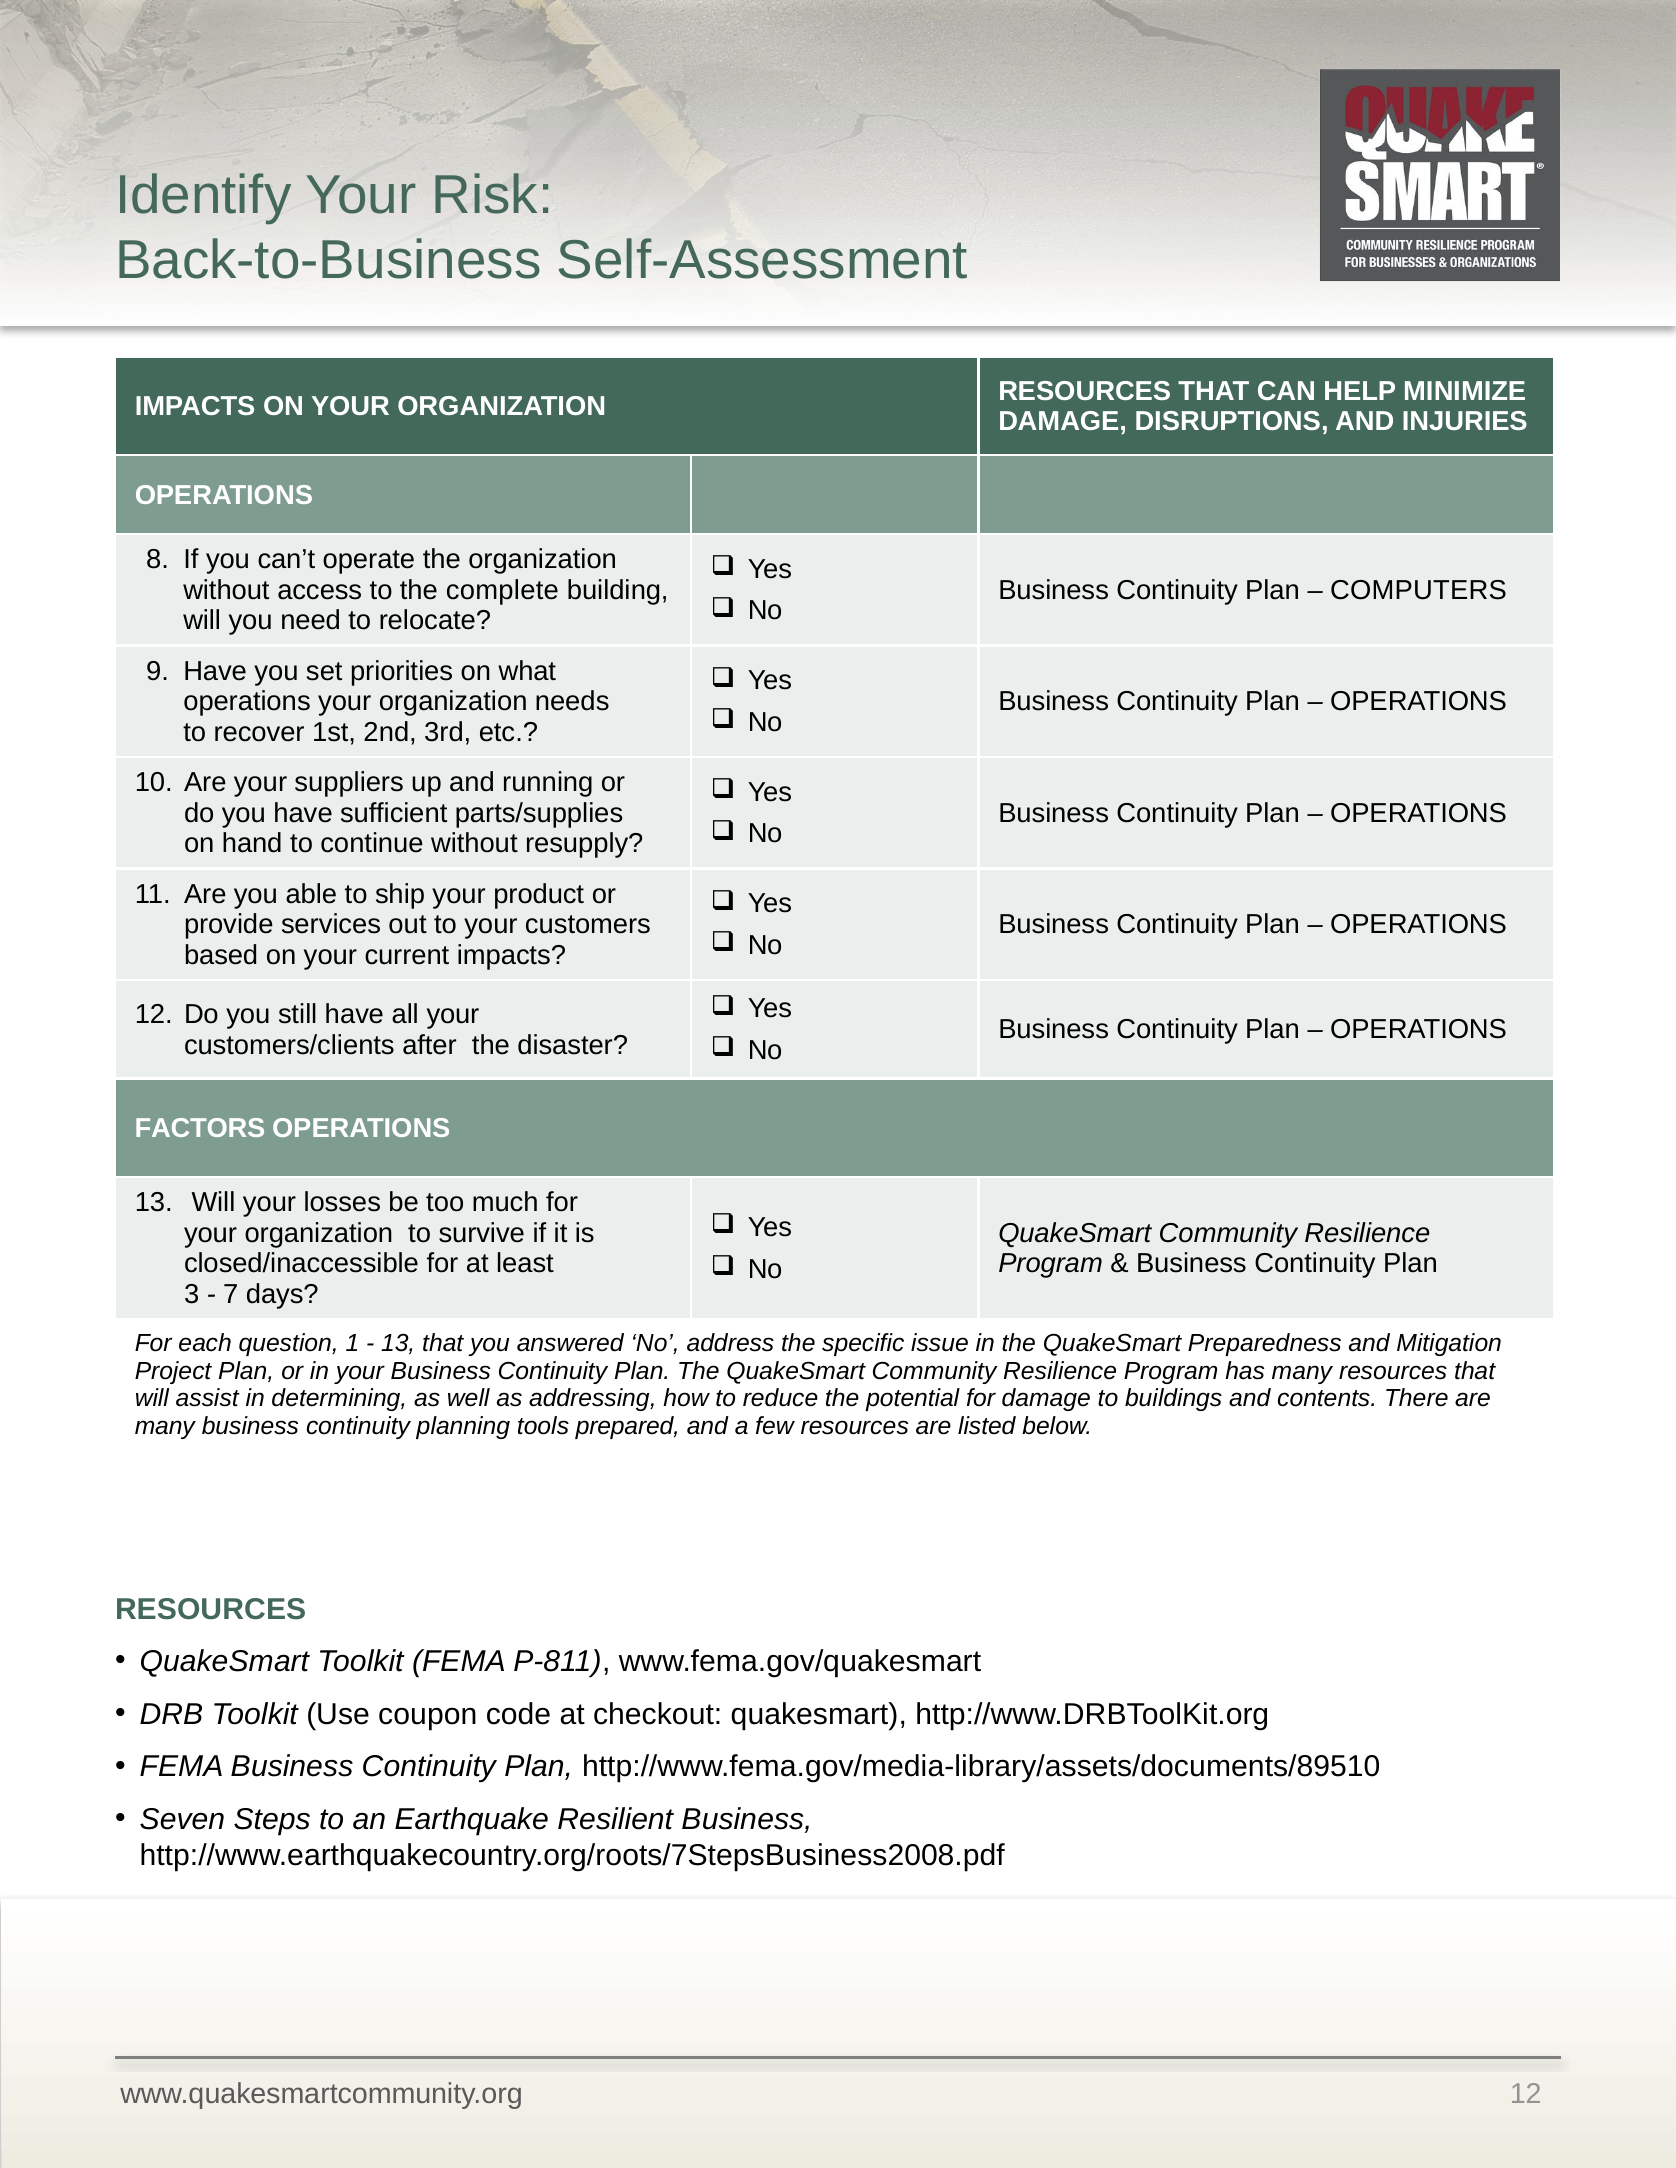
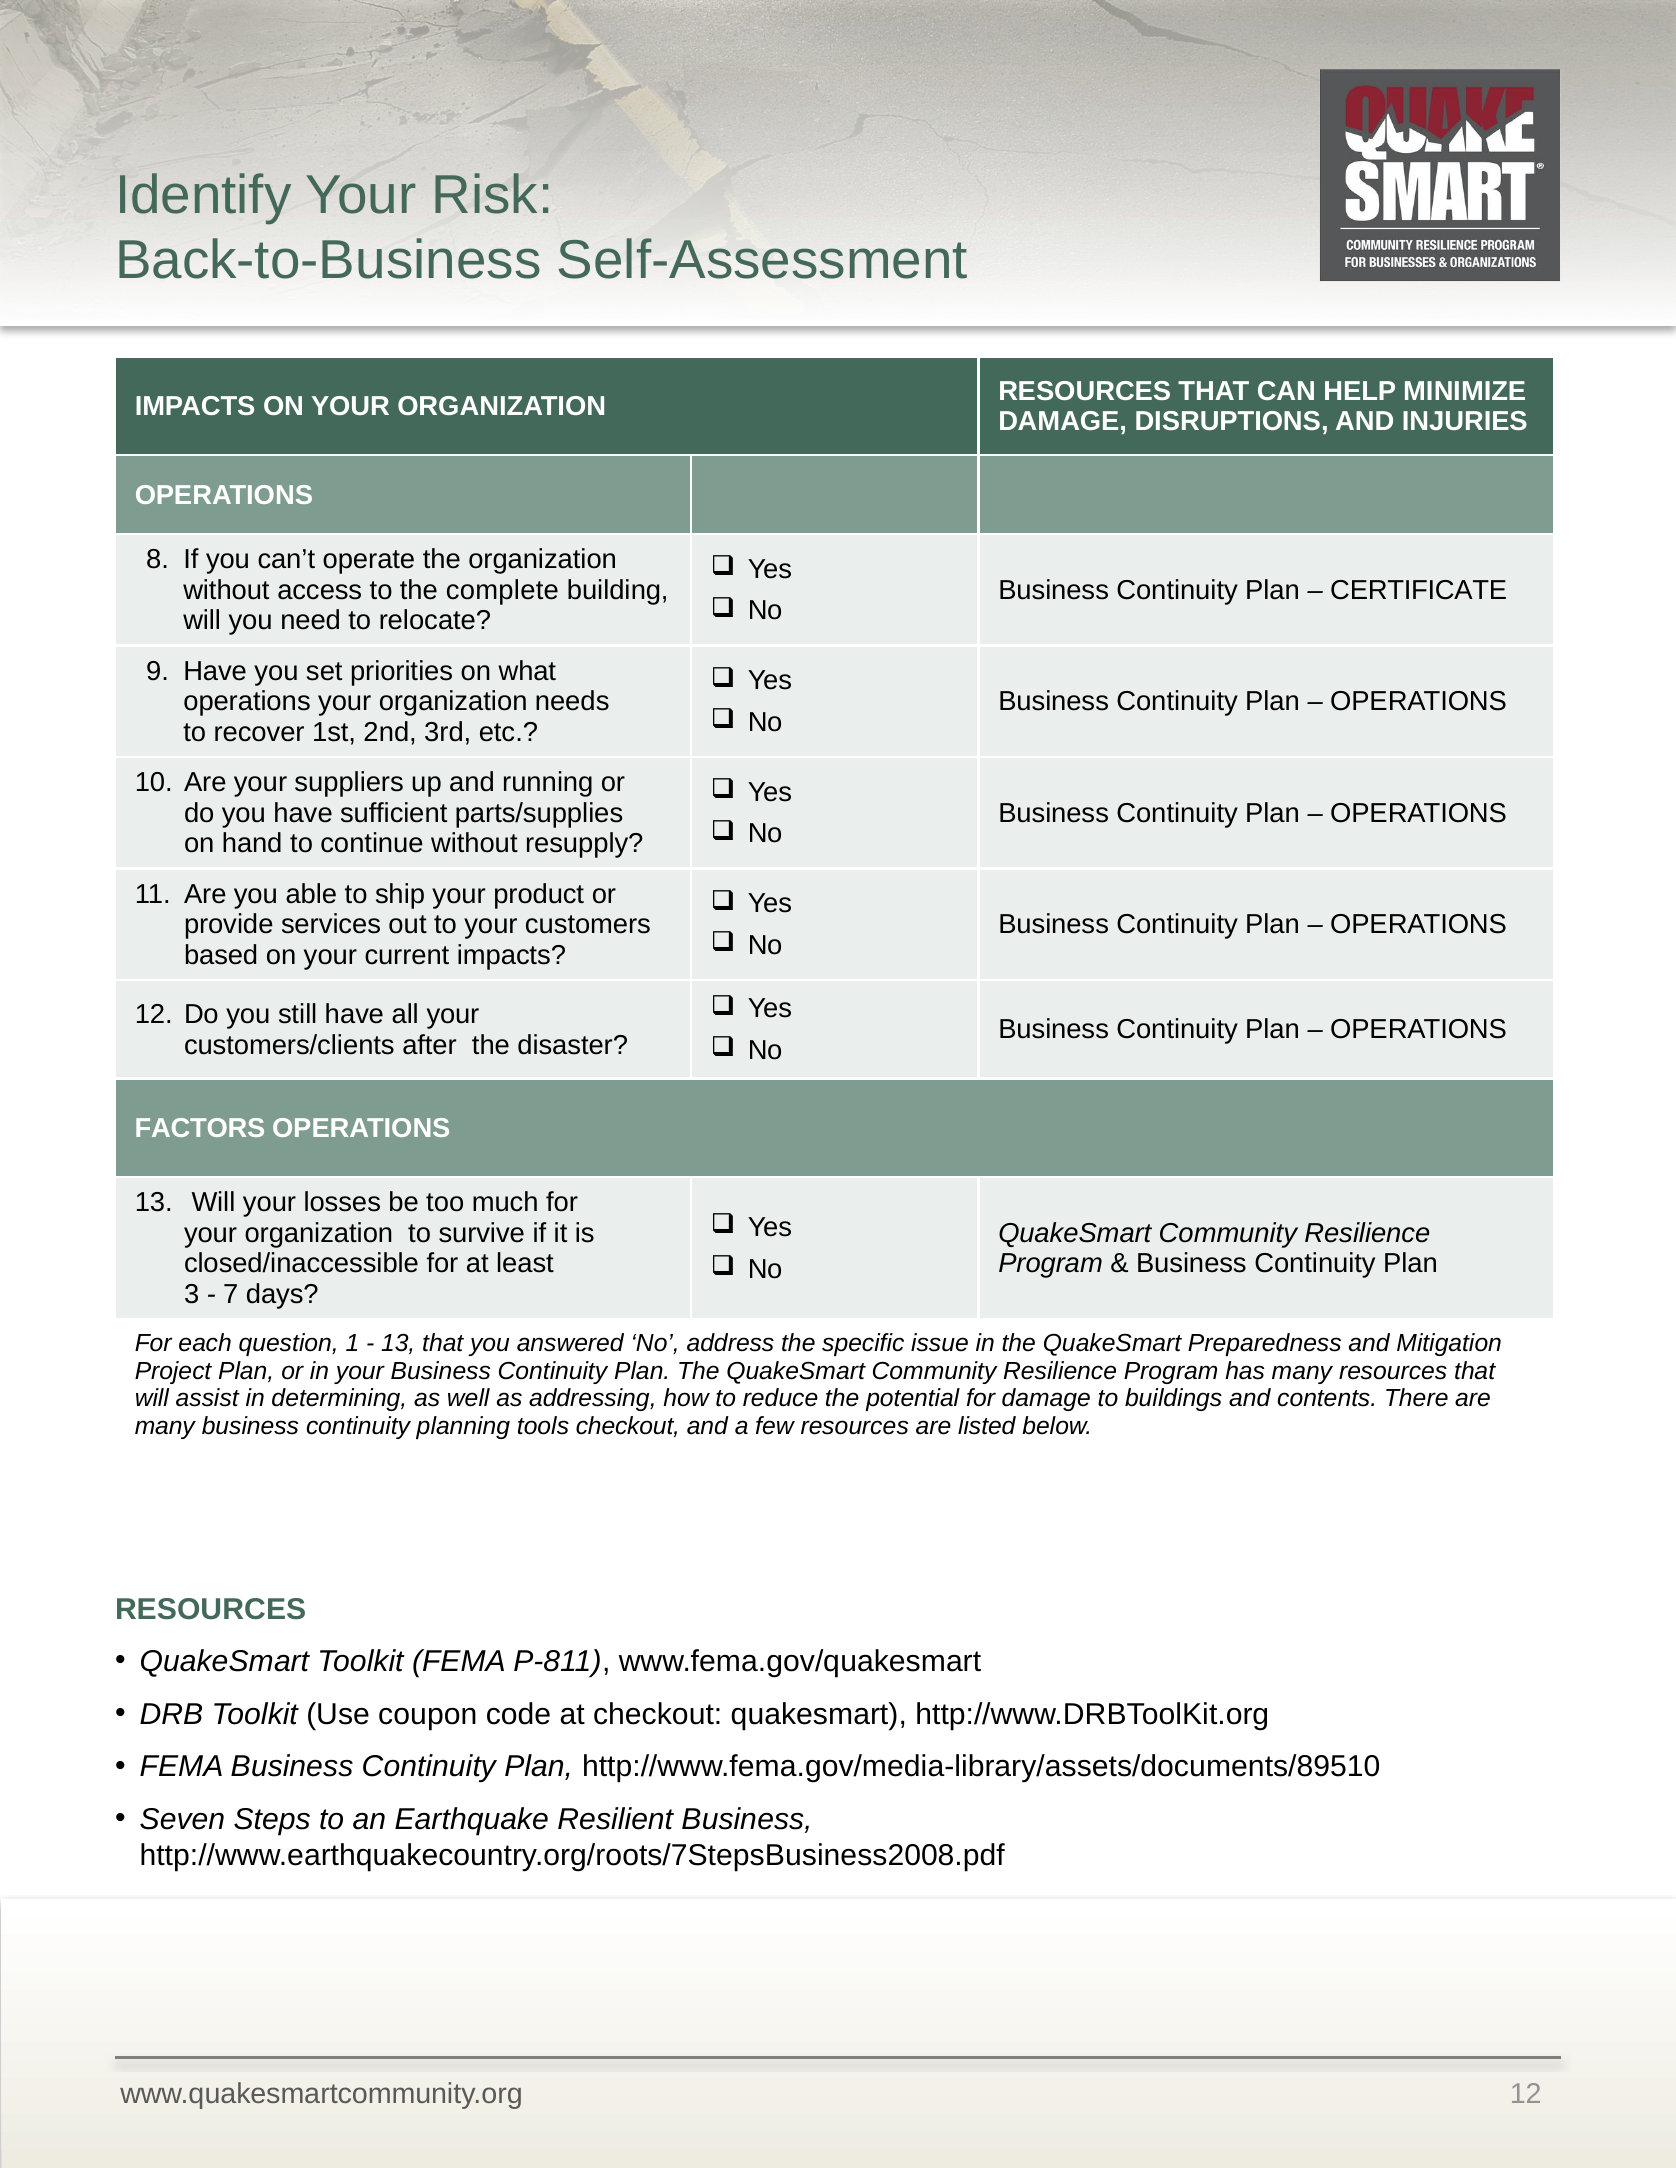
COMPUTERS: COMPUTERS -> CERTIFICATE
tools prepared: prepared -> checkout
